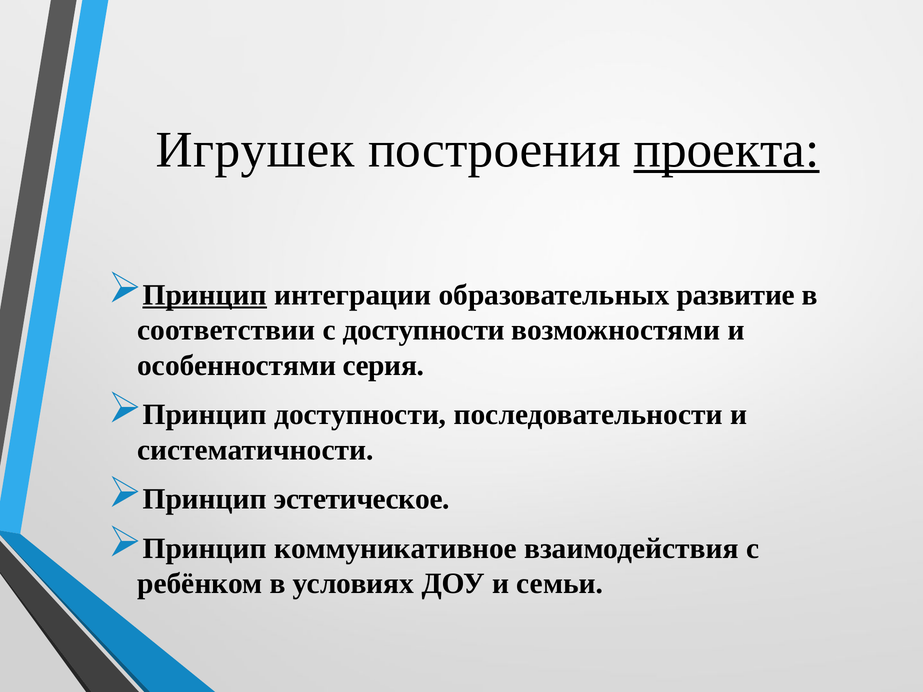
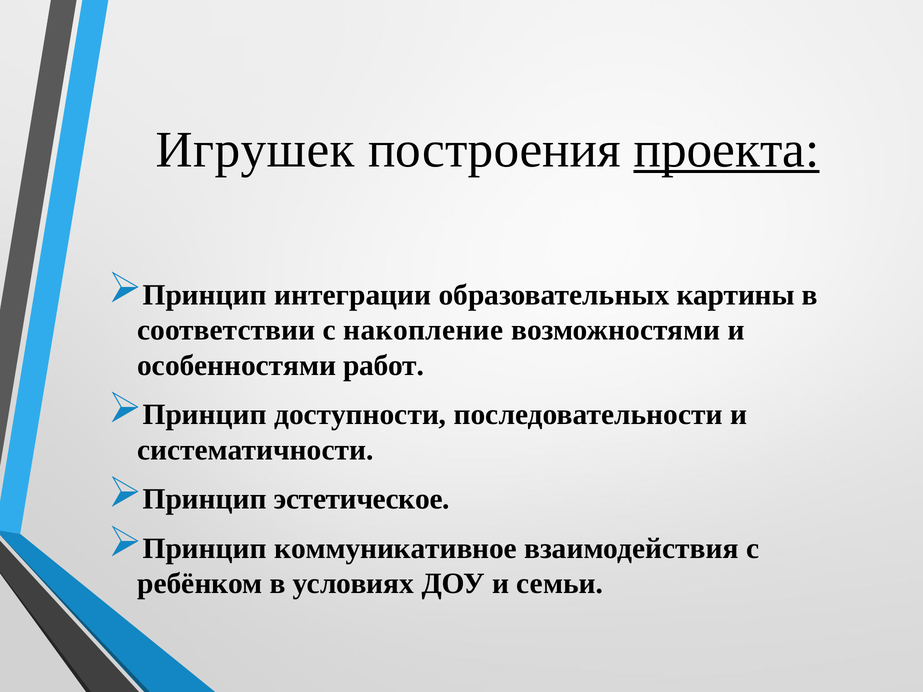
Принцип at (205, 295) underline: present -> none
развитие: развитие -> картины
с доступности: доступности -> накопление
серия: серия -> работ
